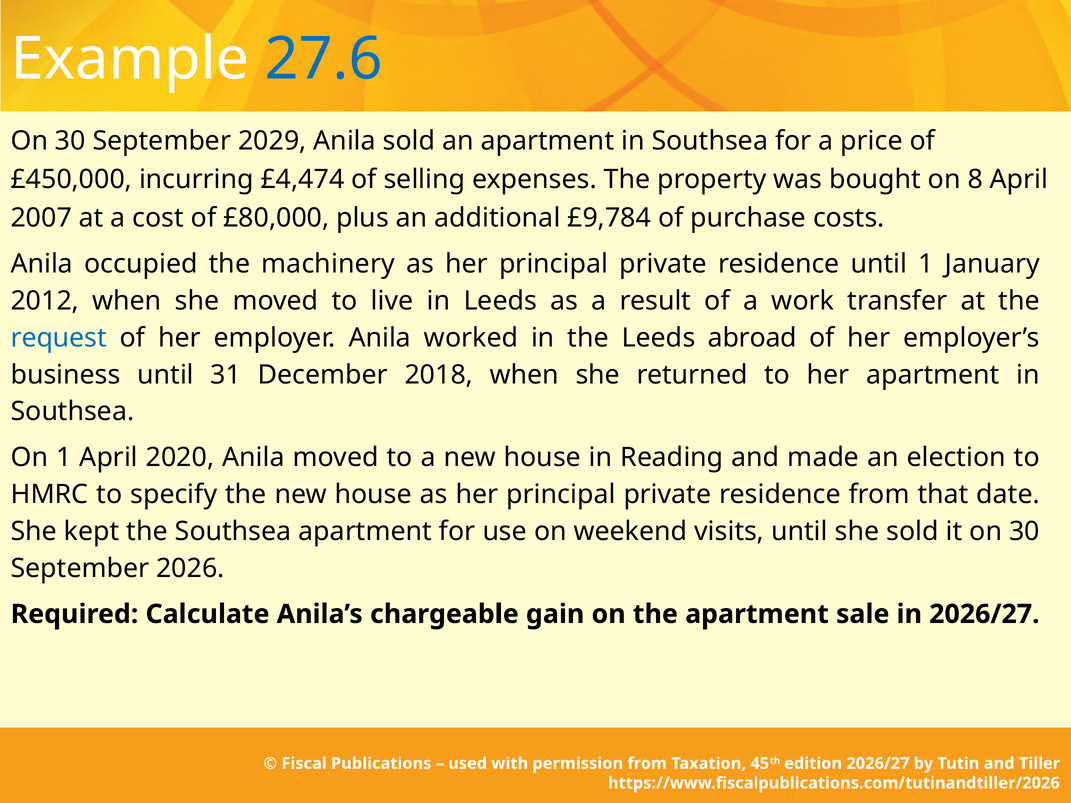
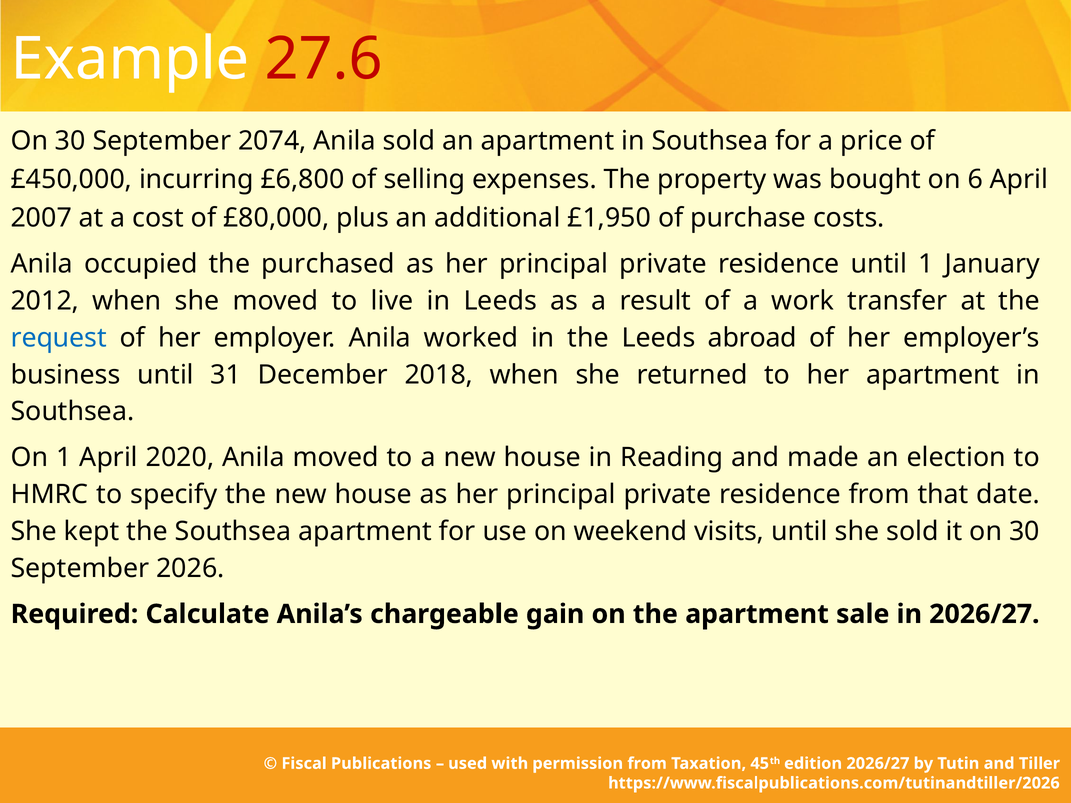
27.6 colour: blue -> red
2029: 2029 -> 2074
£4,474: £4,474 -> £6,800
8: 8 -> 6
£9,784: £9,784 -> £1,950
machinery: machinery -> purchased
